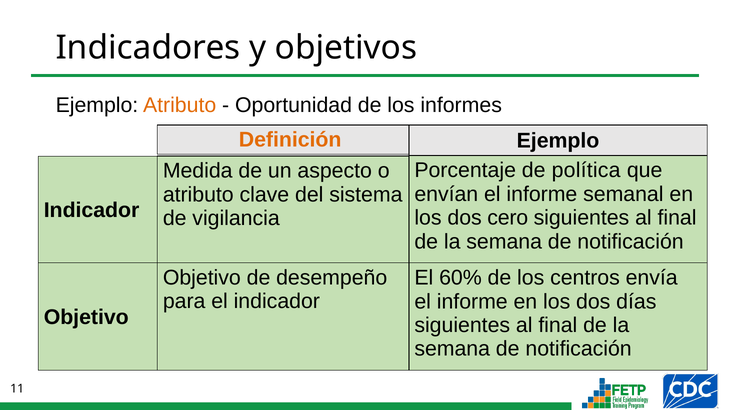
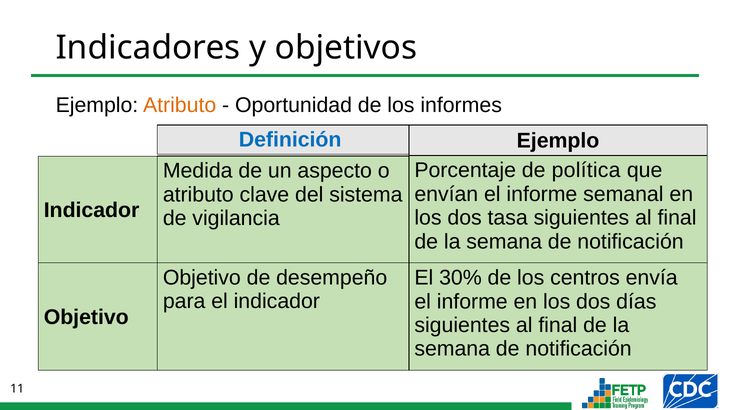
Definición colour: orange -> blue
cero: cero -> tasa
60%: 60% -> 30%
